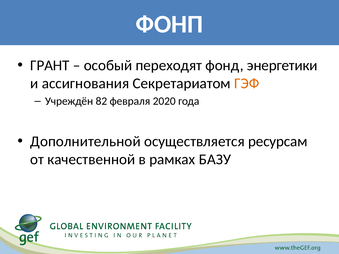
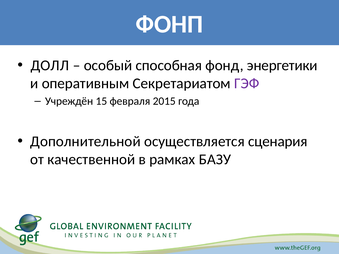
ГРАНТ: ГРАНТ -> ДОЛЛ
переходят: переходят -> способная
ассигнования: ассигнования -> оперативным
ГЭФ colour: orange -> purple
82: 82 -> 15
2020: 2020 -> 2015
ресурсам: ресурсам -> сценария
